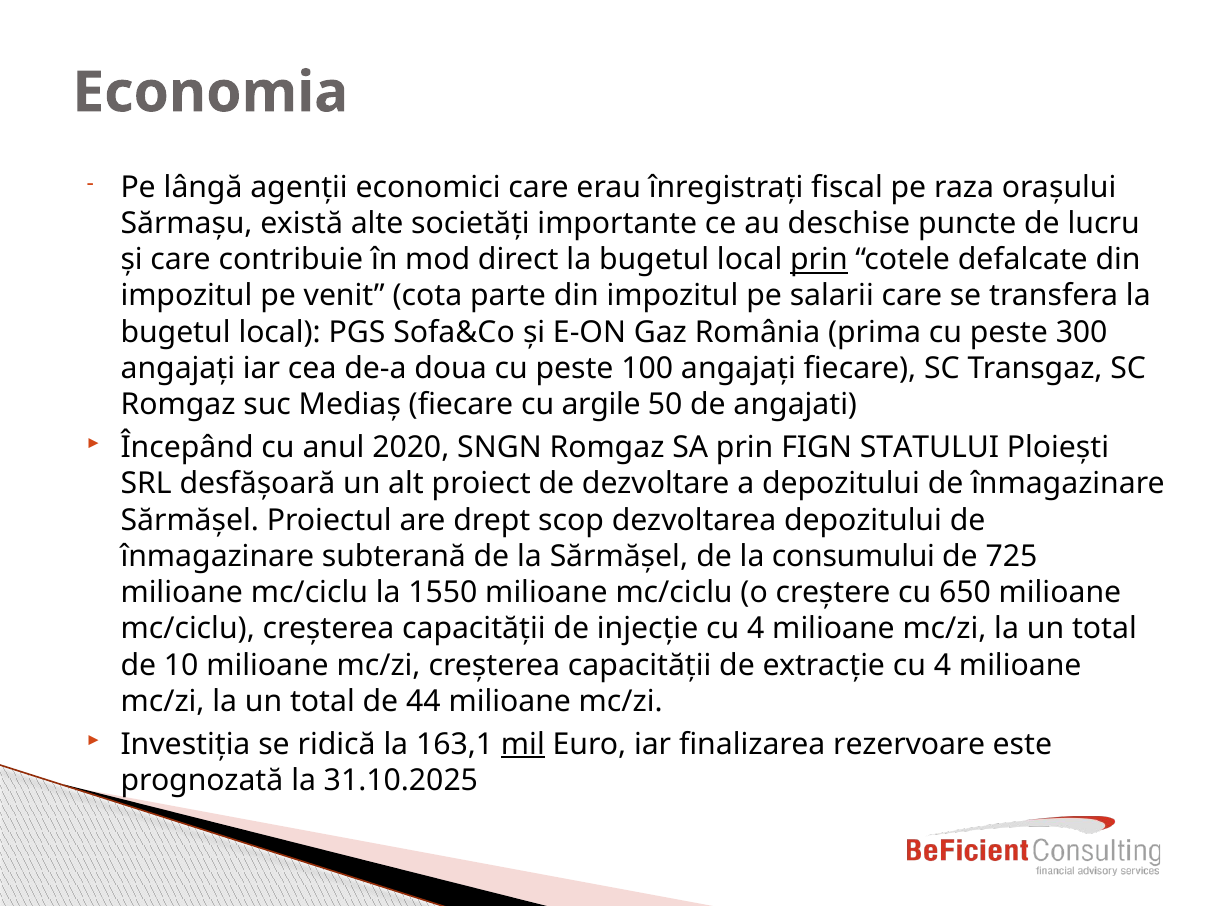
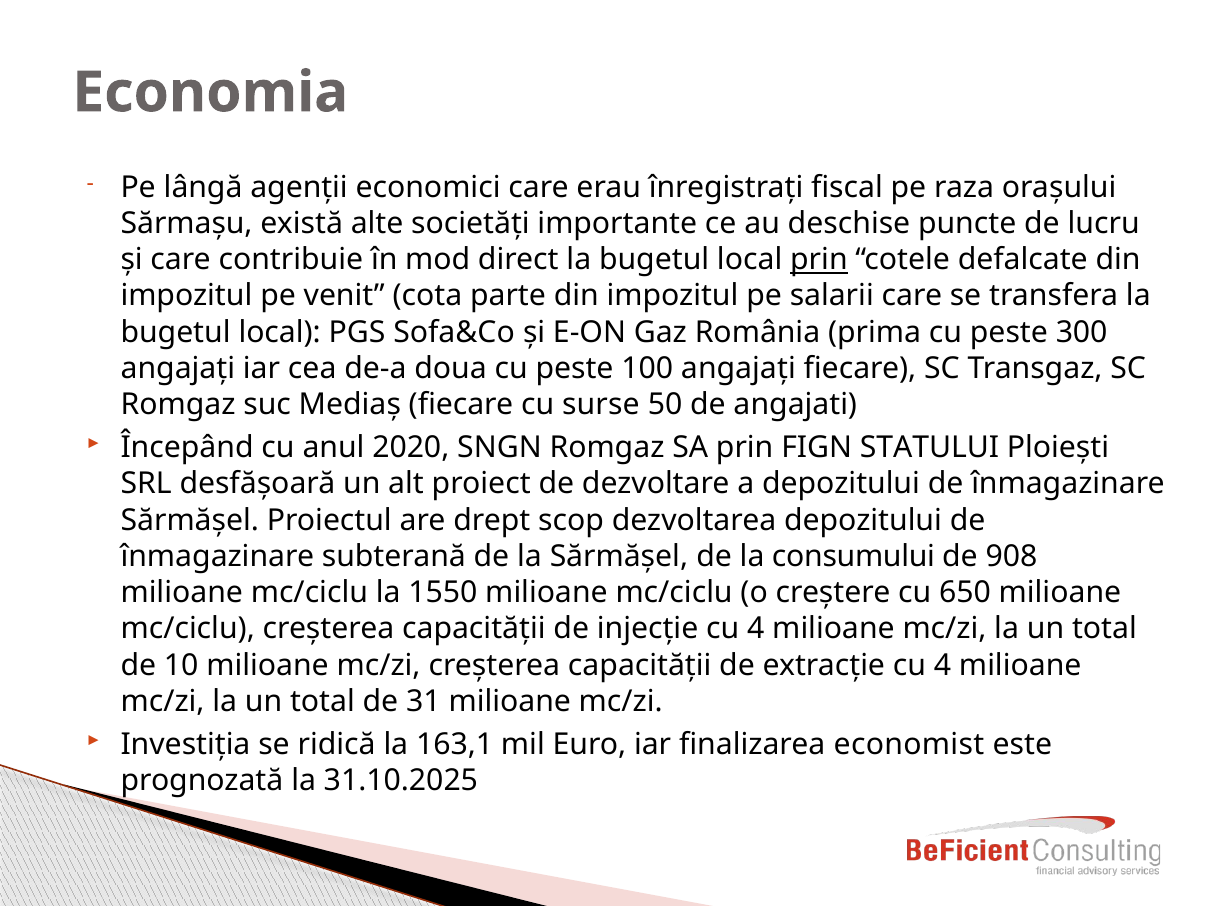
argile: argile -> surse
725: 725 -> 908
44: 44 -> 31
mil underline: present -> none
rezervoare: rezervoare -> economist
